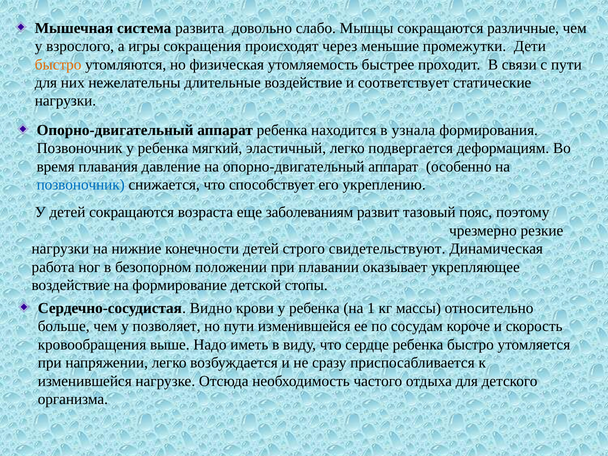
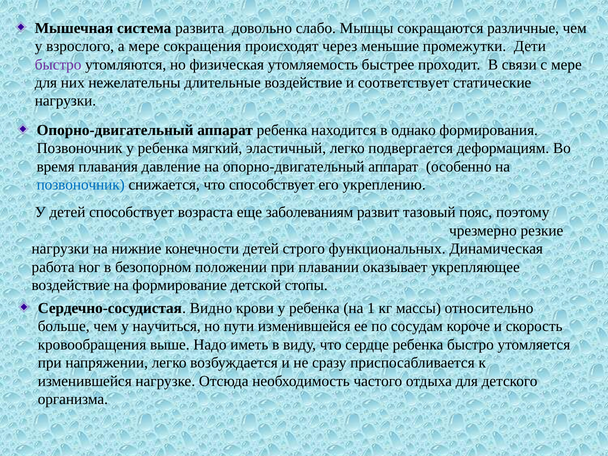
а игры: игры -> мере
быстро at (58, 64) colour: orange -> purple
с пути: пути -> мере
узнала: узнала -> однако
детей сокращаются: сокращаются -> способствует
свидетельствуют: свидетельствуют -> функциональных
позволяет: позволяет -> научиться
